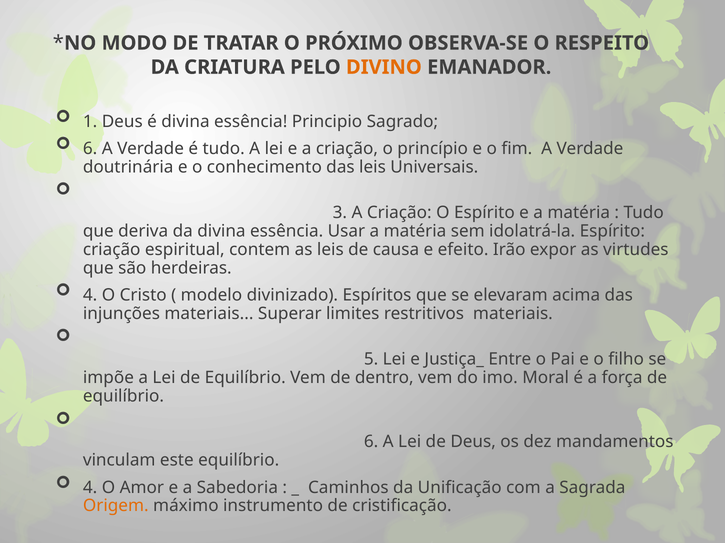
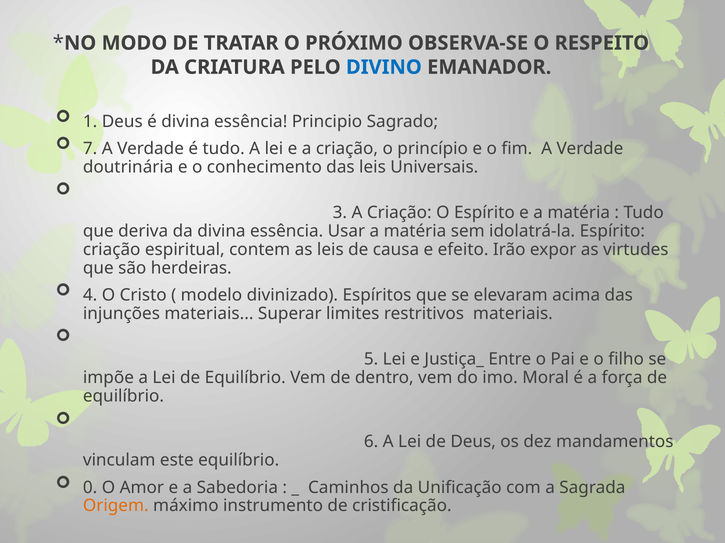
DIVINO colour: orange -> blue
6 at (90, 149): 6 -> 7
4 at (90, 488): 4 -> 0
